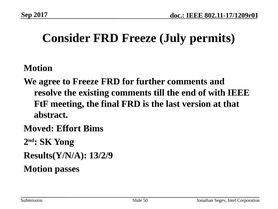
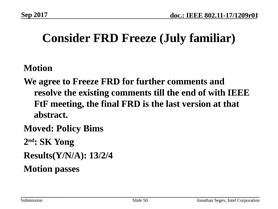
permits: permits -> familiar
Effort: Effort -> Policy
13/2/9: 13/2/9 -> 13/2/4
